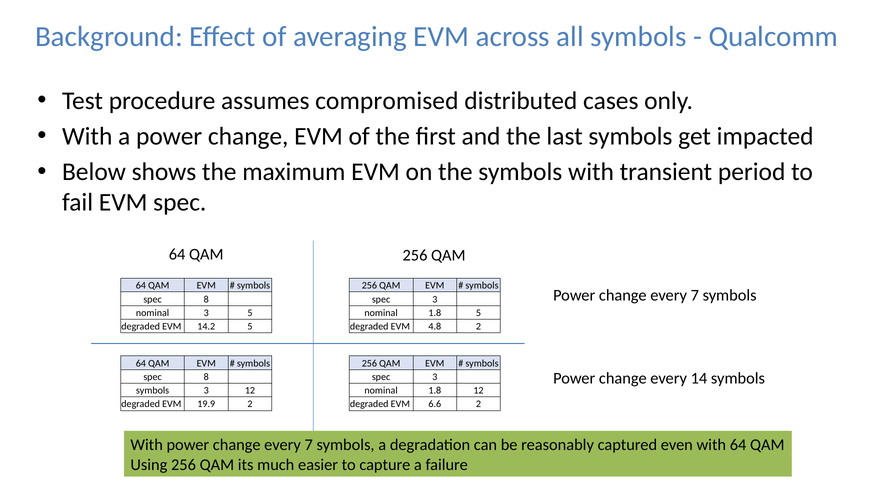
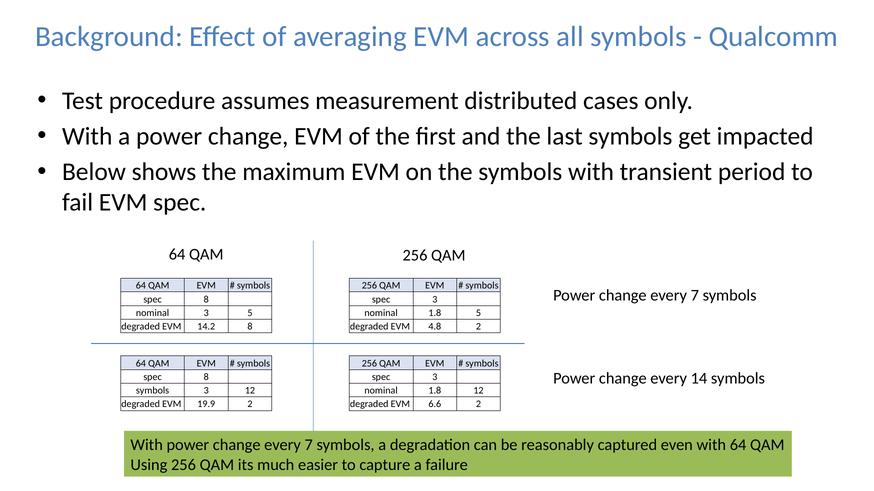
compromised: compromised -> measurement
14.2 5: 5 -> 8
